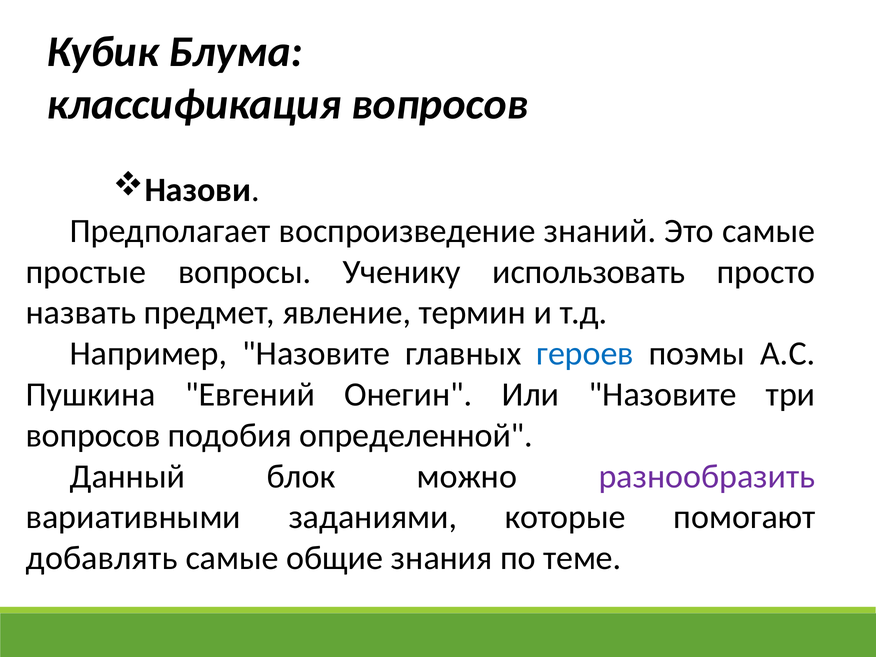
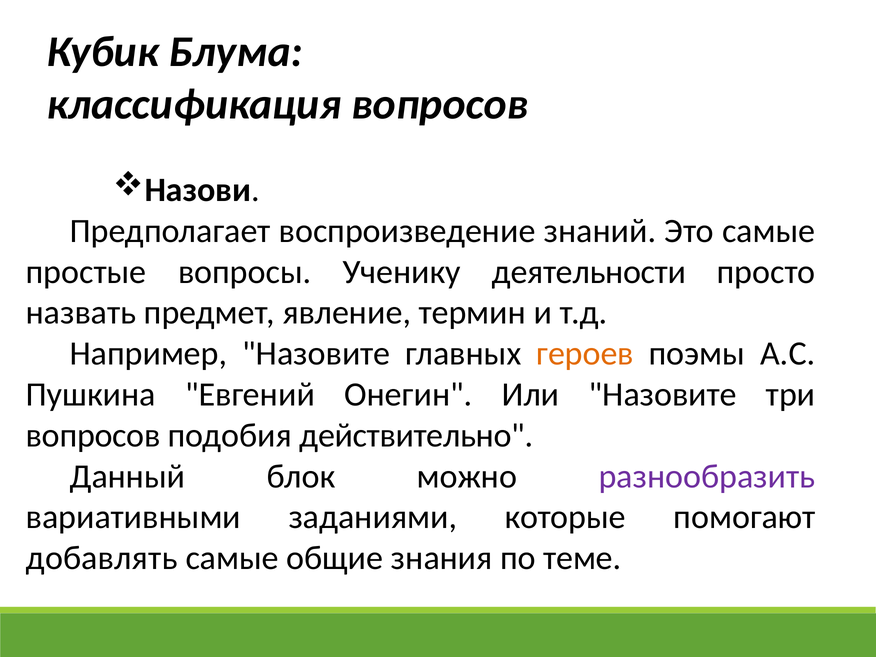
использовать: использовать -> деятельности
героев colour: blue -> orange
определенной: определенной -> действительно
